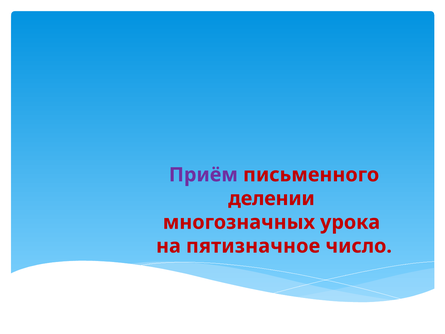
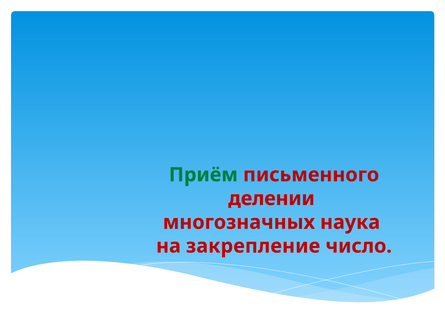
Приём colour: purple -> green
урока: урока -> наука
пятизначное: пятизначное -> закрепление
